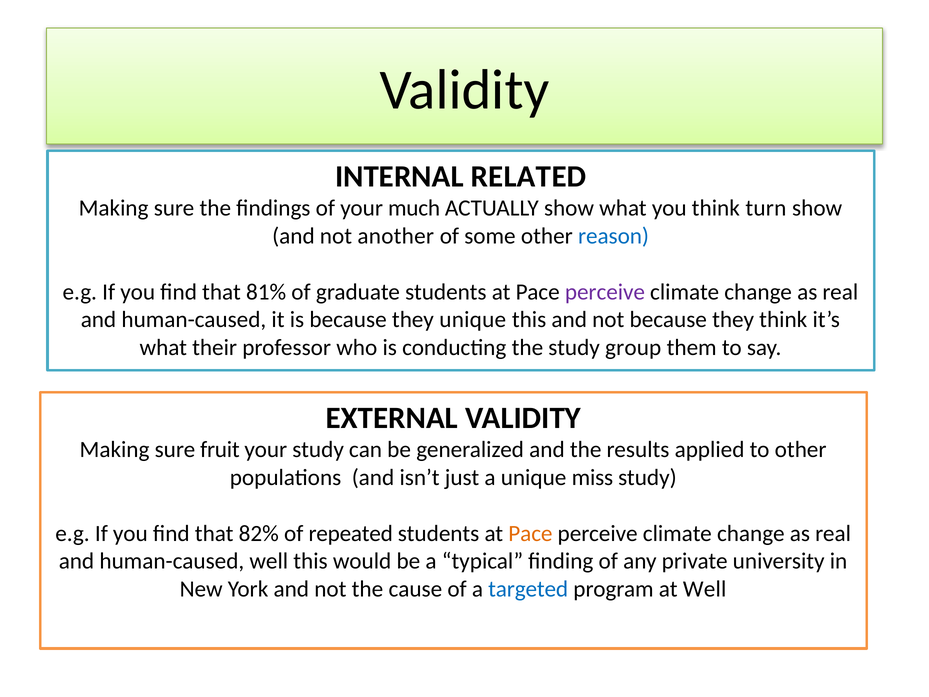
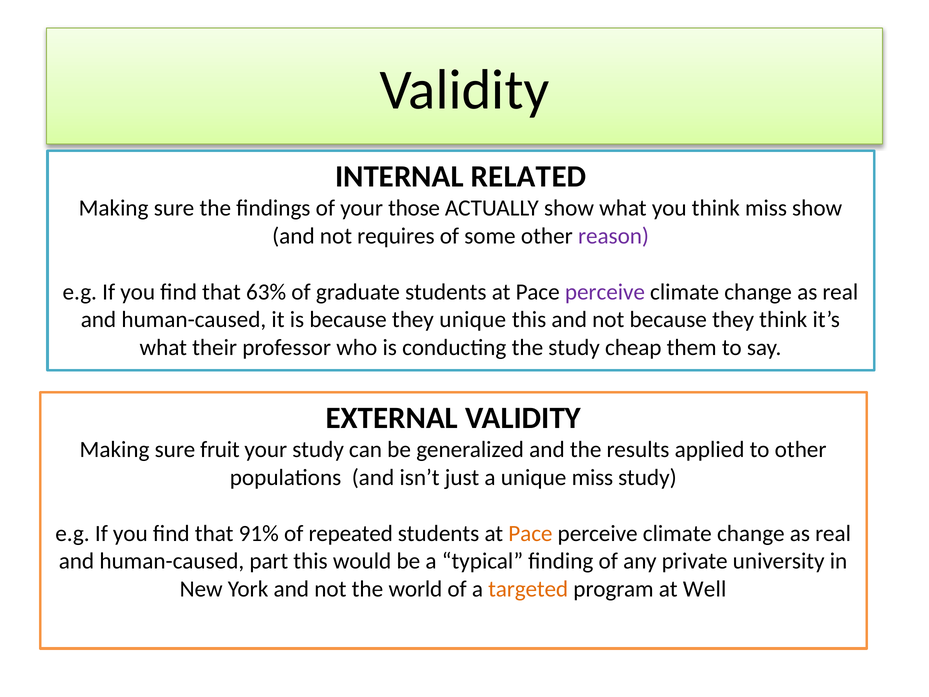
much: much -> those
think turn: turn -> miss
another: another -> requires
reason colour: blue -> purple
81%: 81% -> 63%
group: group -> cheap
82%: 82% -> 91%
human-caused well: well -> part
cause: cause -> world
targeted colour: blue -> orange
